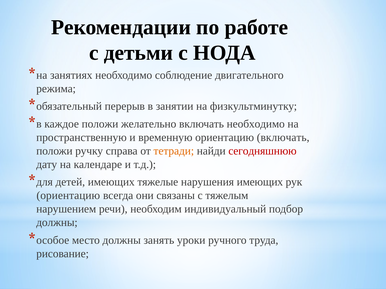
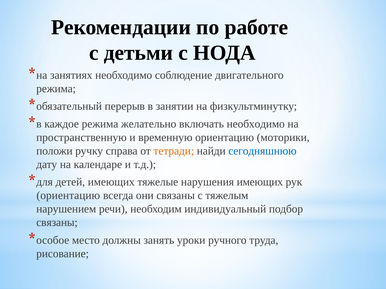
каждое положи: положи -> режима
ориентацию включать: включать -> моторики
сегодняшнюю colour: red -> blue
должны at (57, 223): должны -> связаны
